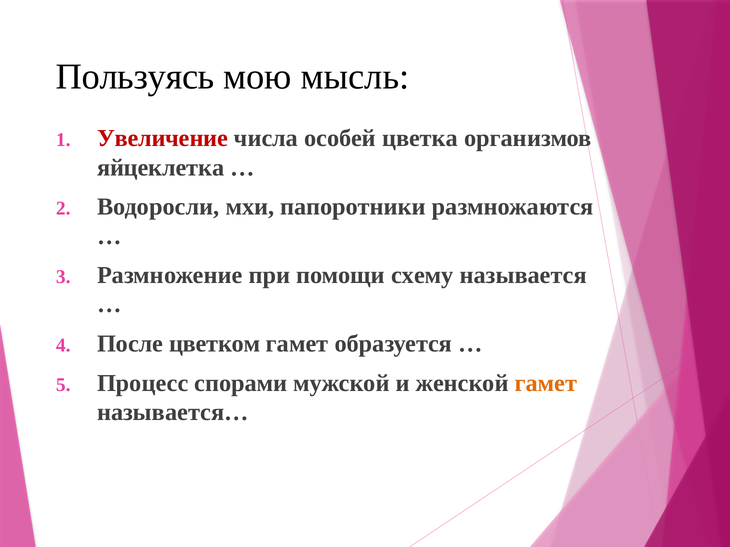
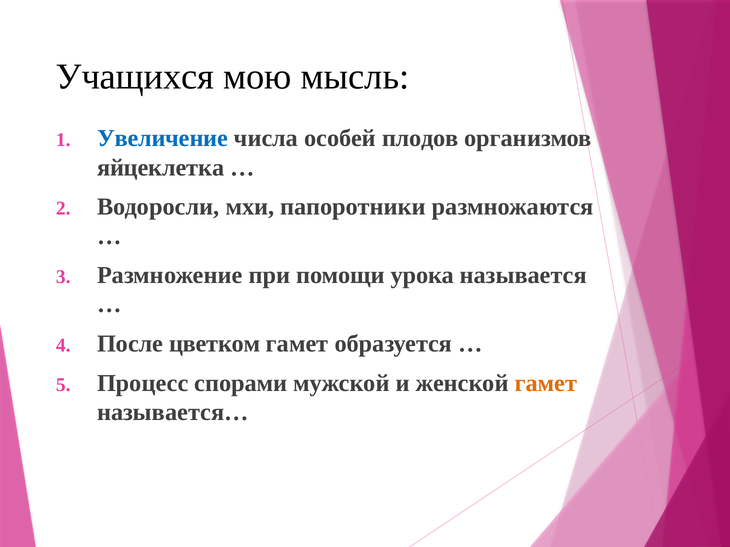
Пользуясь: Пользуясь -> Учащихся
Увеличение colour: red -> blue
цветка: цветка -> плодов
схему: схему -> урока
